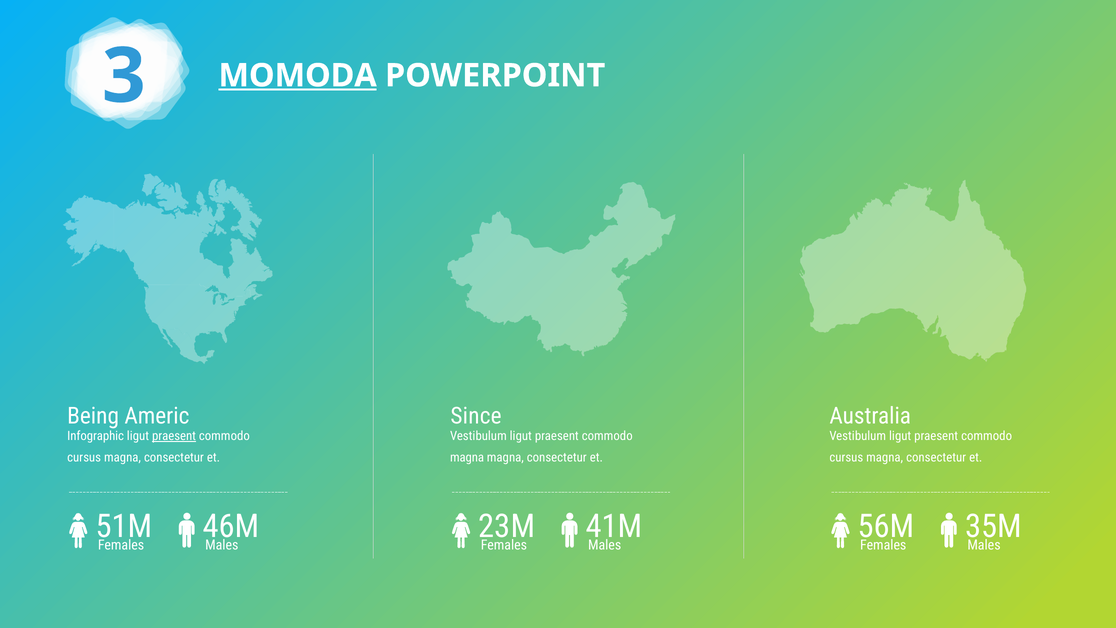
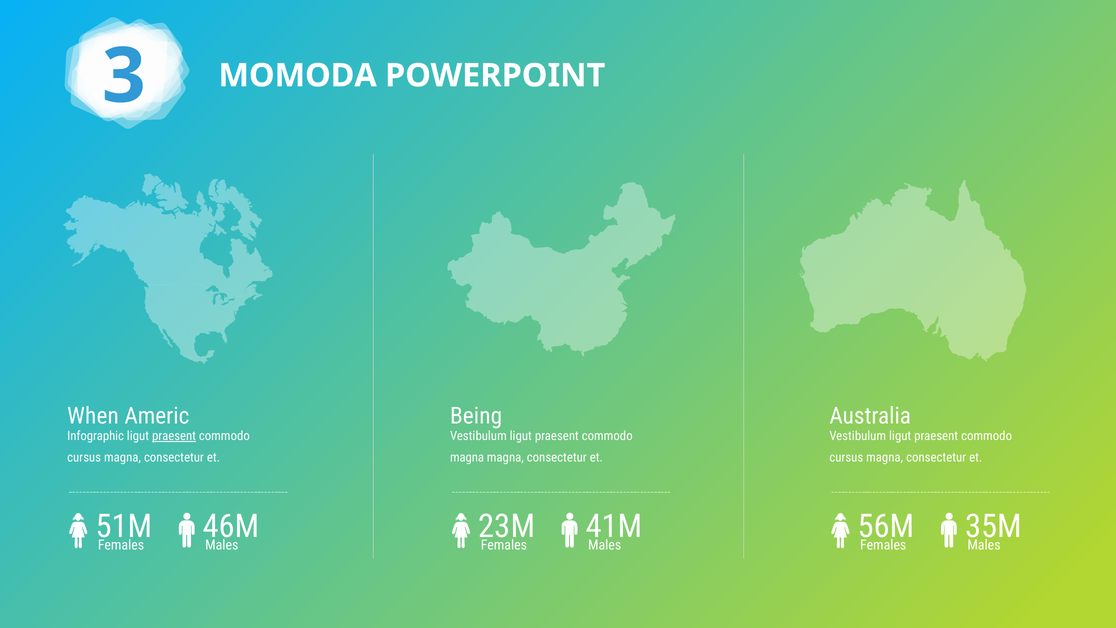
MOMODA underline: present -> none
Being: Being -> When
Since: Since -> Being
